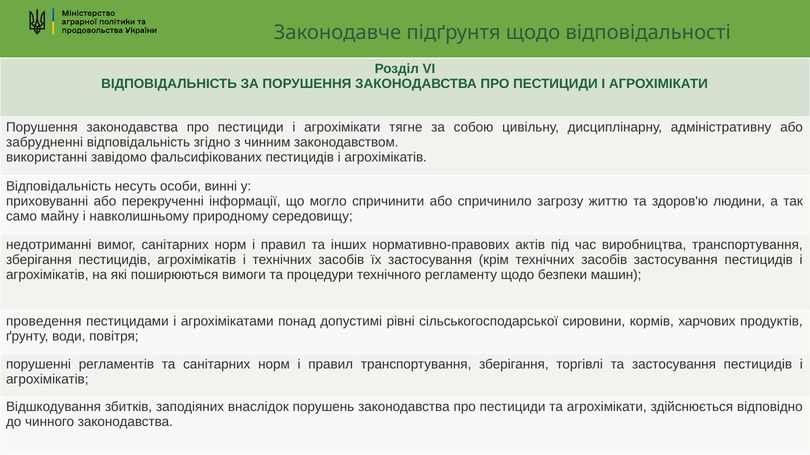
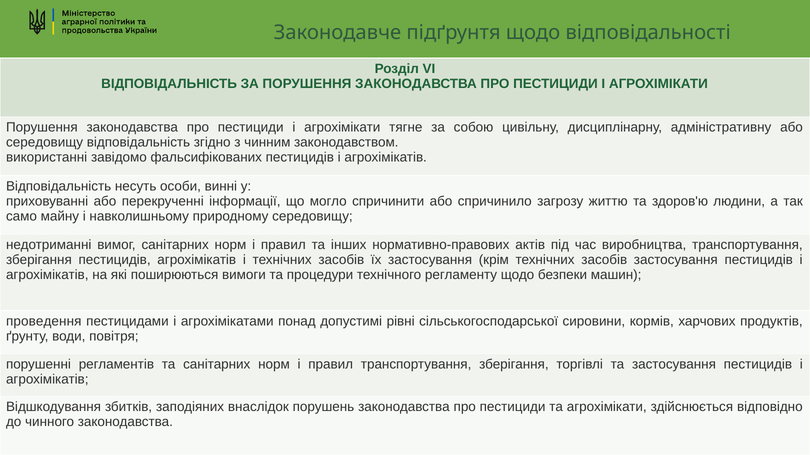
забрудненні at (45, 143): забрудненні -> середовищу
